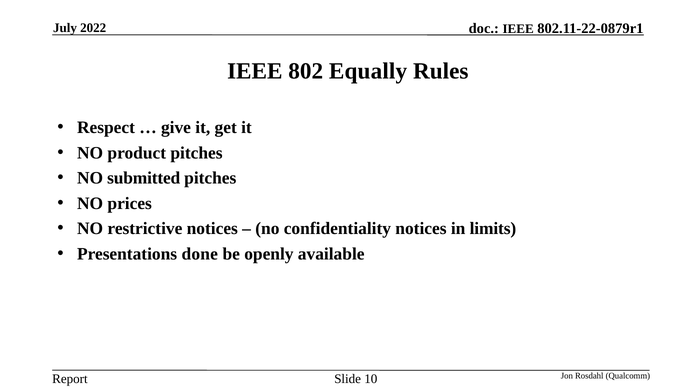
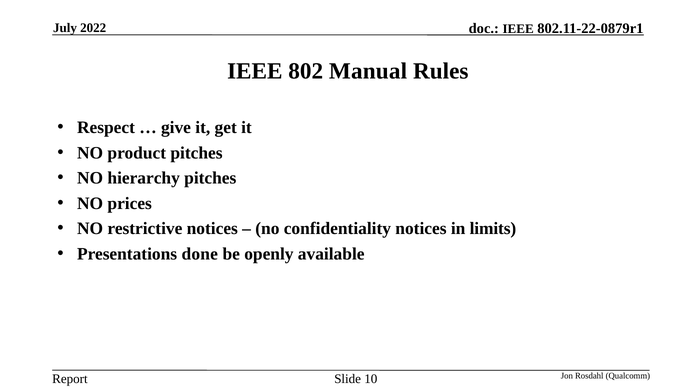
Equally: Equally -> Manual
submitted: submitted -> hierarchy
